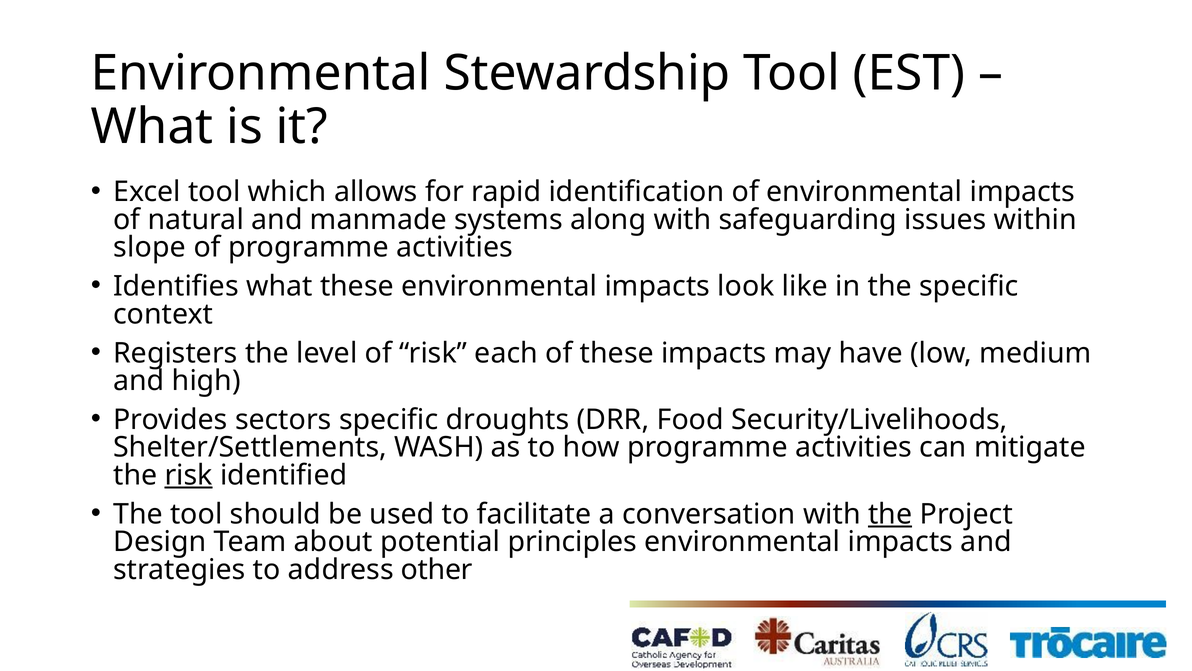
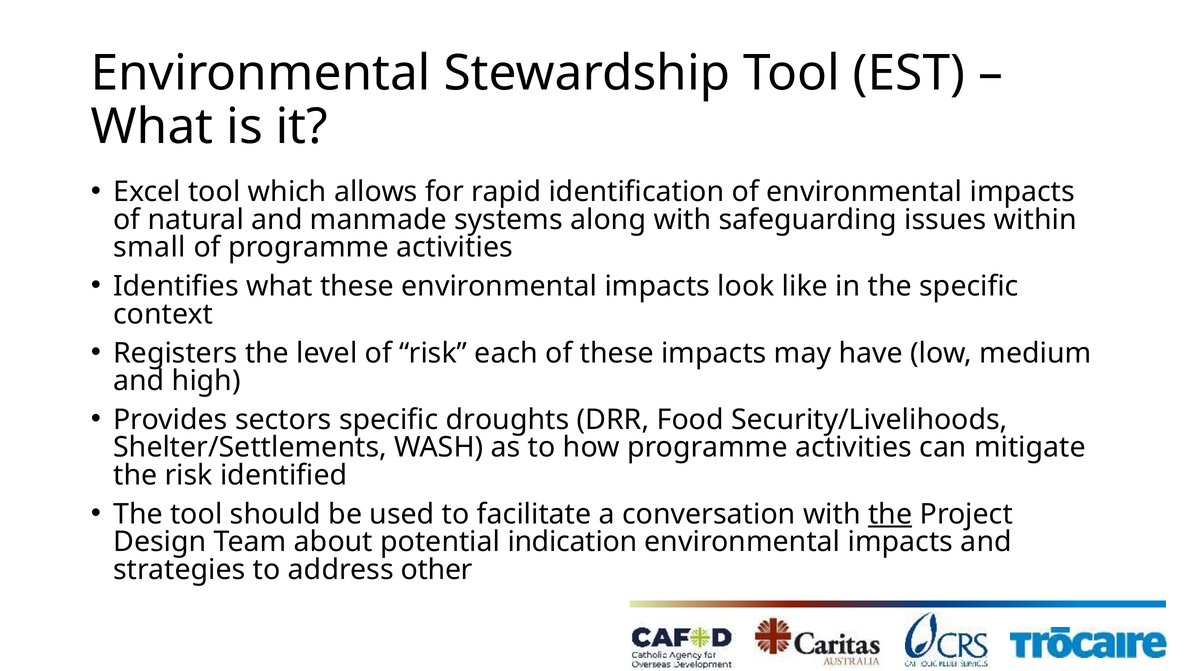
slope: slope -> small
risk at (189, 475) underline: present -> none
principles: principles -> indication
